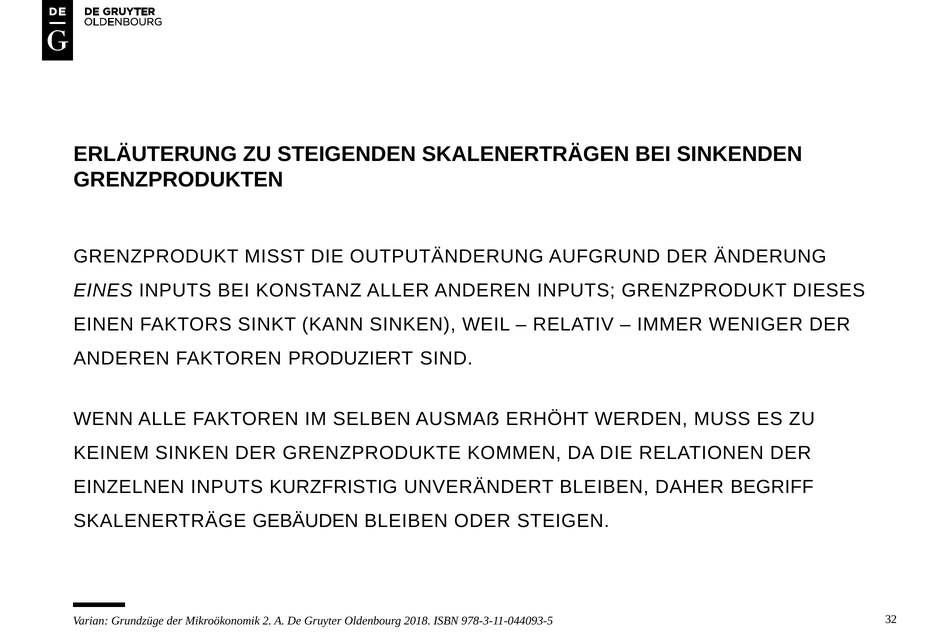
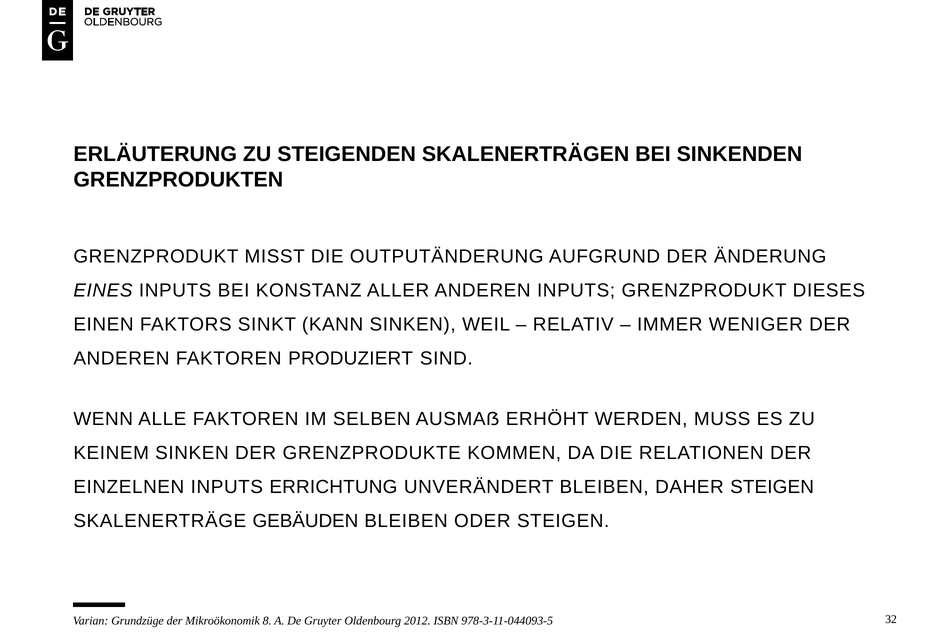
KURZFRISTIG: KURZFRISTIG -> ERRICHTUNG
DAHER BEGRIFF: BEGRIFF -> STEIGEN
2: 2 -> 8
2018: 2018 -> 2012
